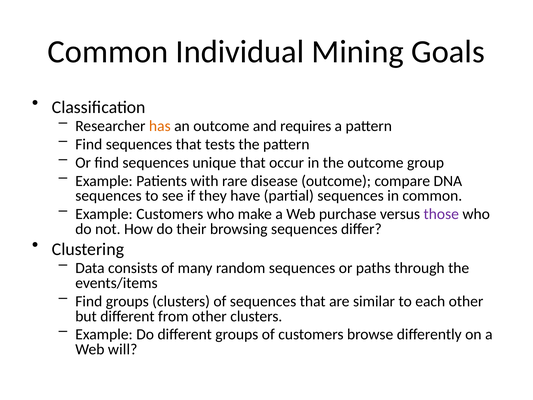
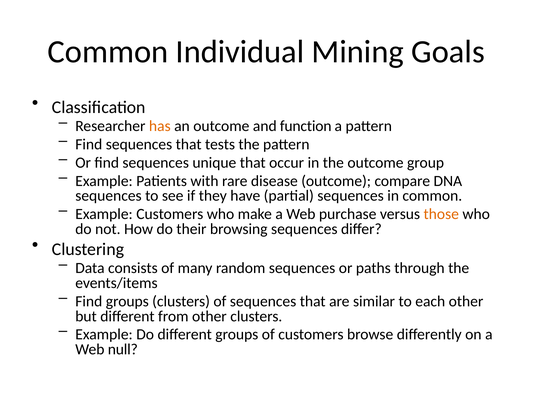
requires: requires -> function
those colour: purple -> orange
will: will -> null
